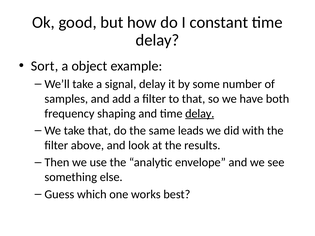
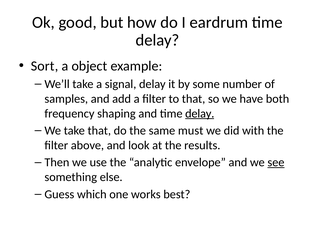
constant: constant -> eardrum
leads: leads -> must
see underline: none -> present
